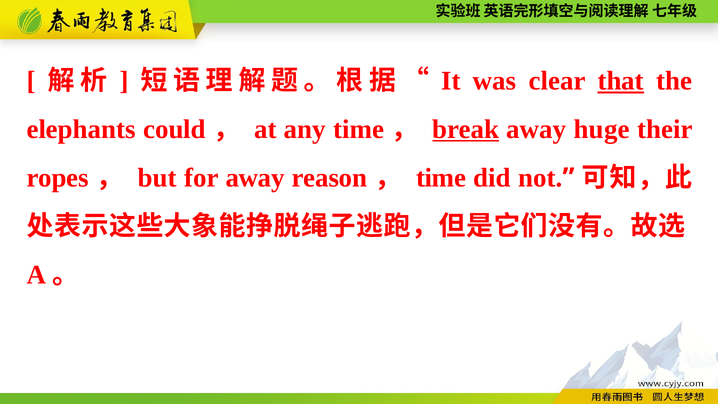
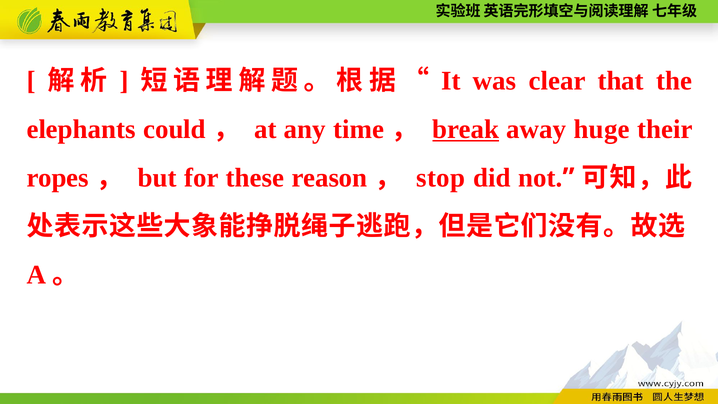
that underline: present -> none
for away: away -> these
time at (441, 178): time -> stop
